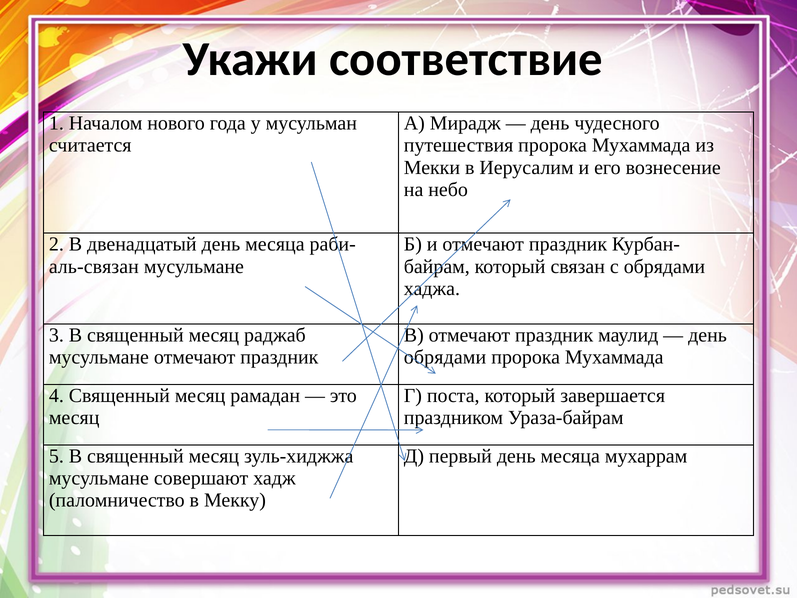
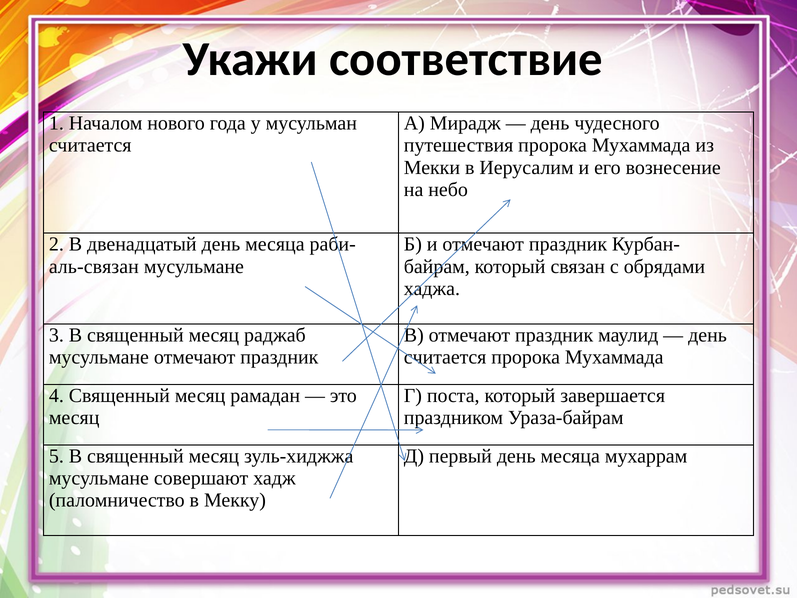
обрядами at (445, 357): обрядами -> считается
